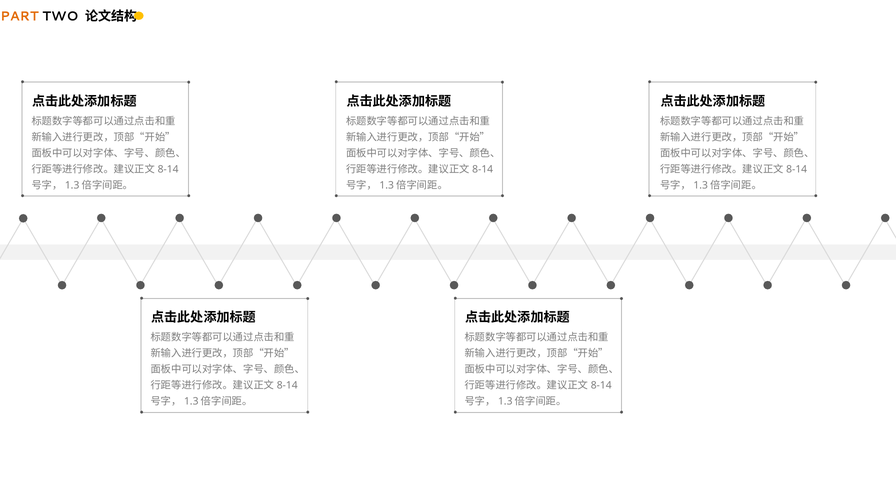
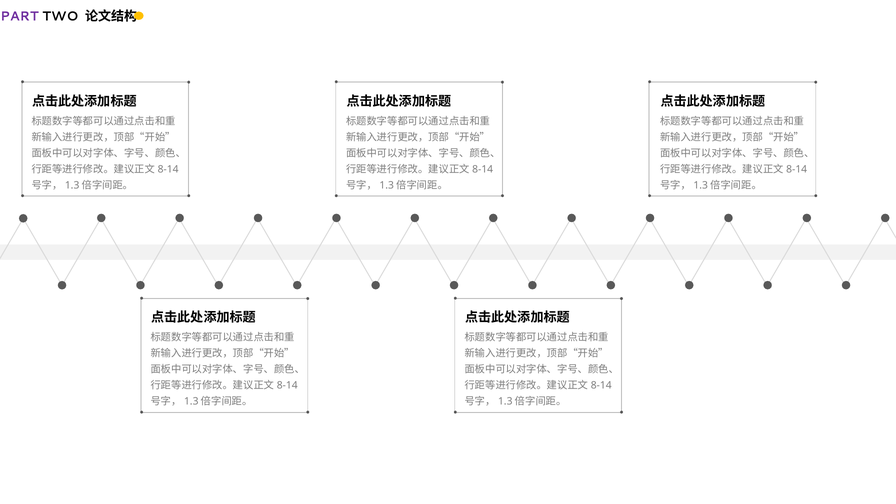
PART colour: orange -> purple
